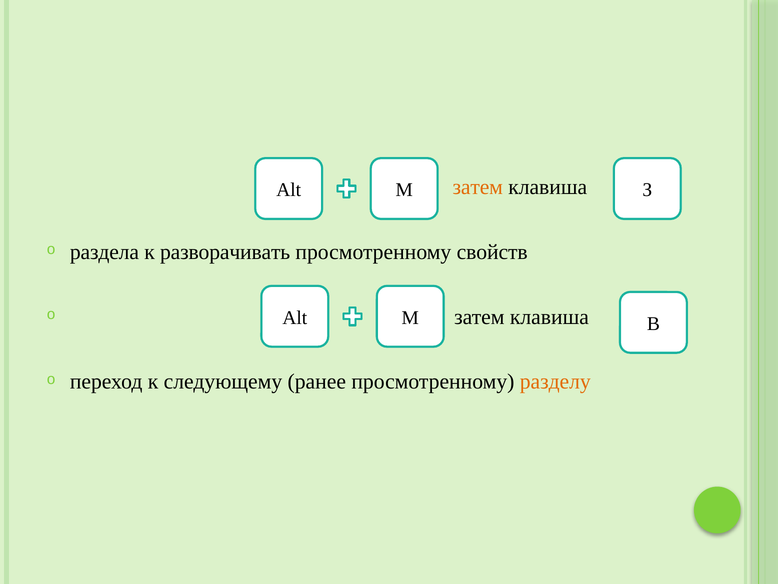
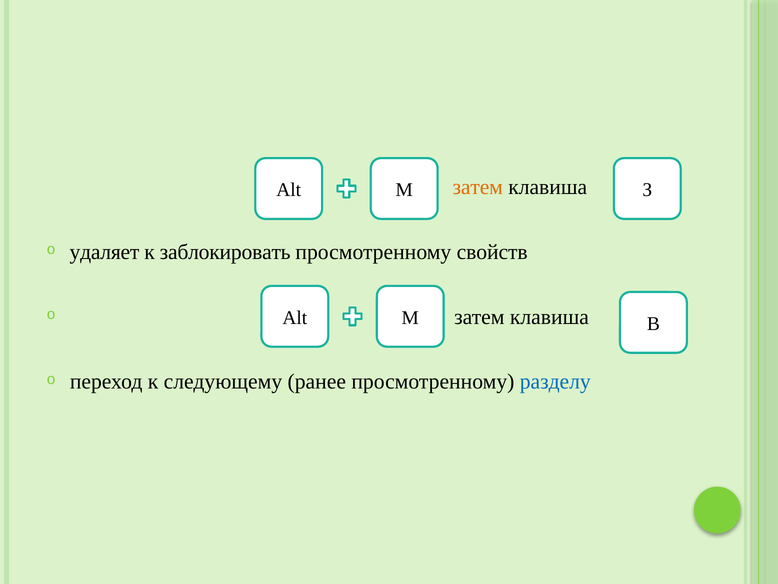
раздела: раздела -> удаляет
разворачивать: разворачивать -> заблокировать
разделу colour: orange -> blue
